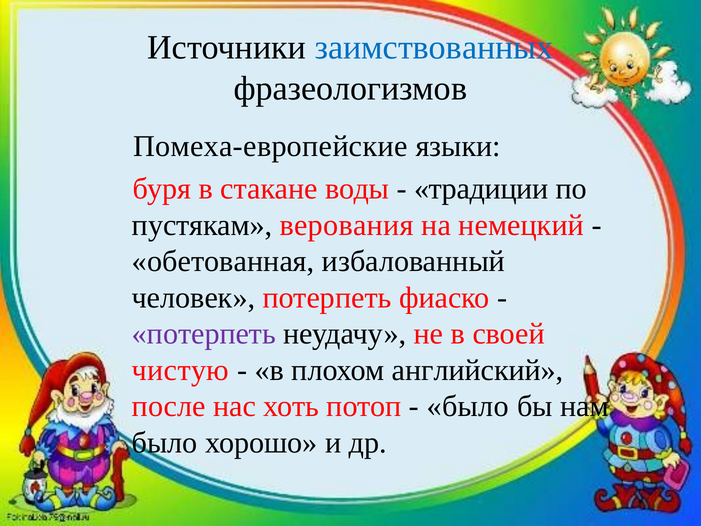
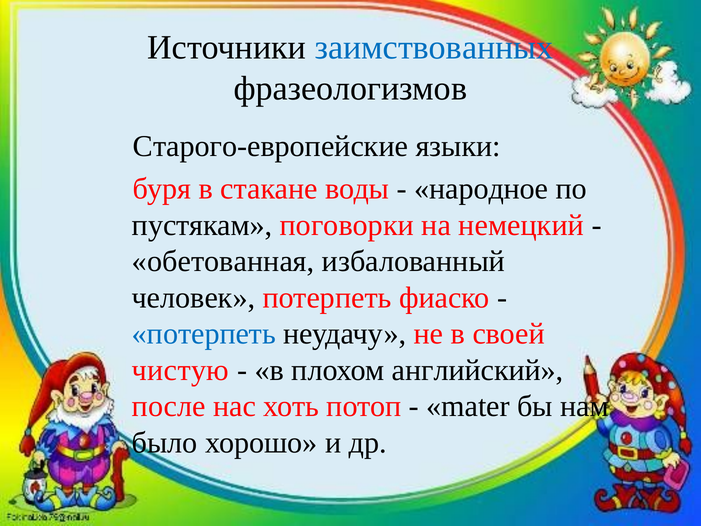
Помеха-европейские: Помеха-европейские -> Старого-европейские
традиции: традиции -> народное
верования: верования -> поговорки
потерпеть at (204, 334) colour: purple -> blue
было at (468, 406): было -> mater
